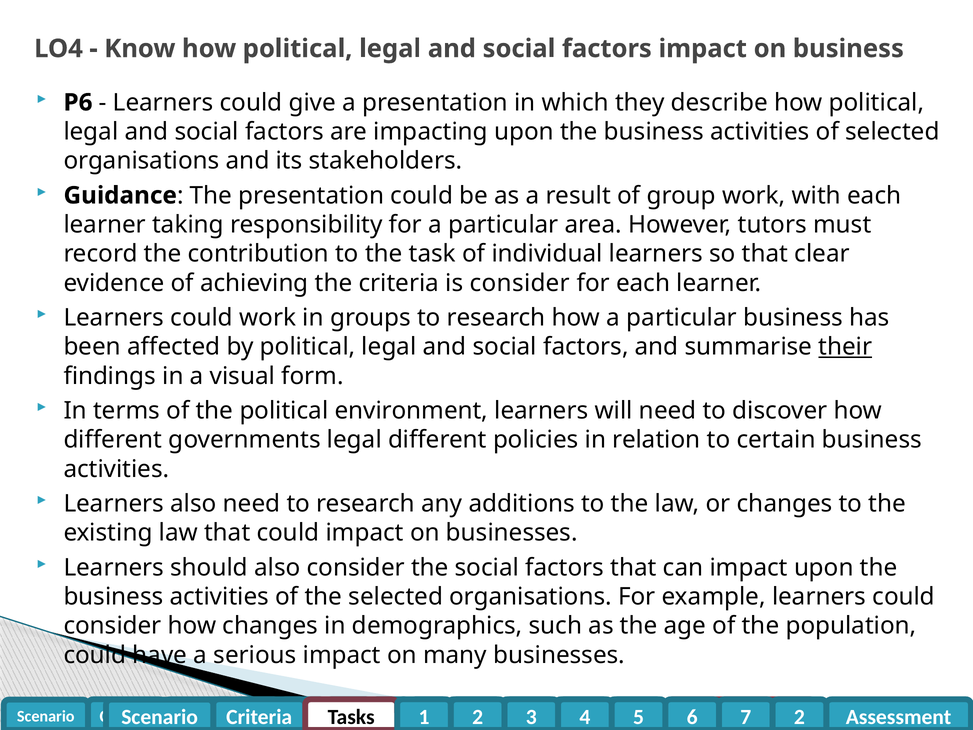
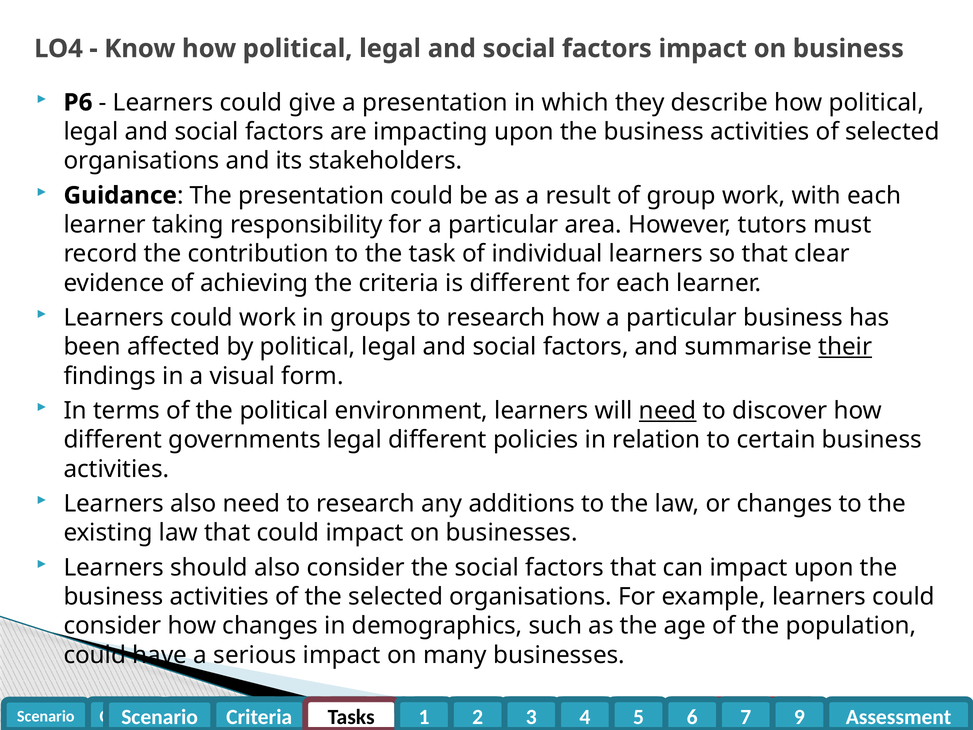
is consider: consider -> different
need at (668, 411) underline: none -> present
2 at (799, 717): 2 -> 9
